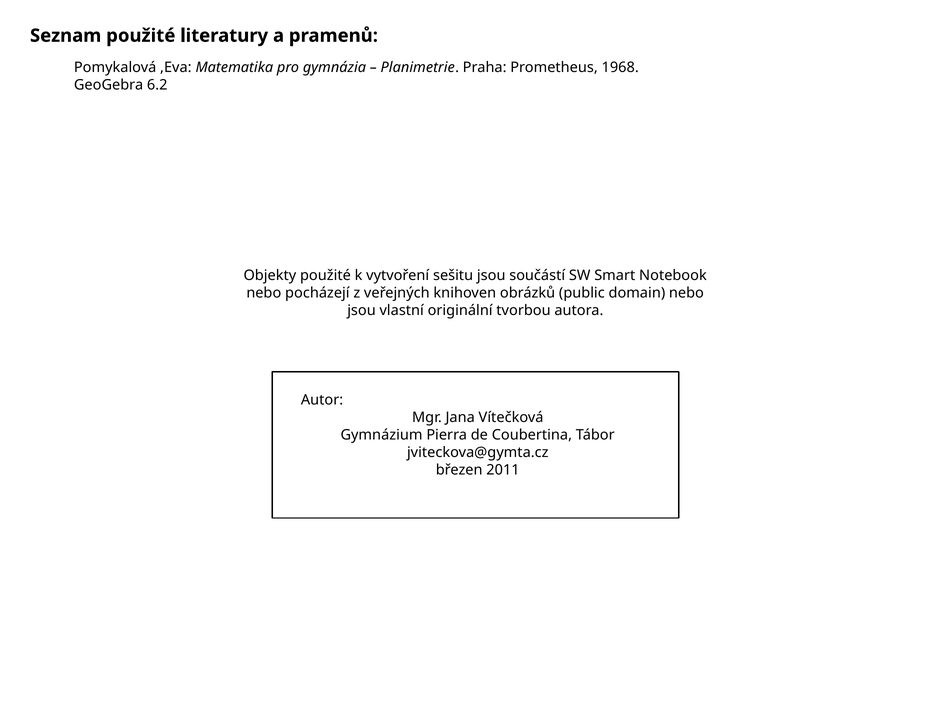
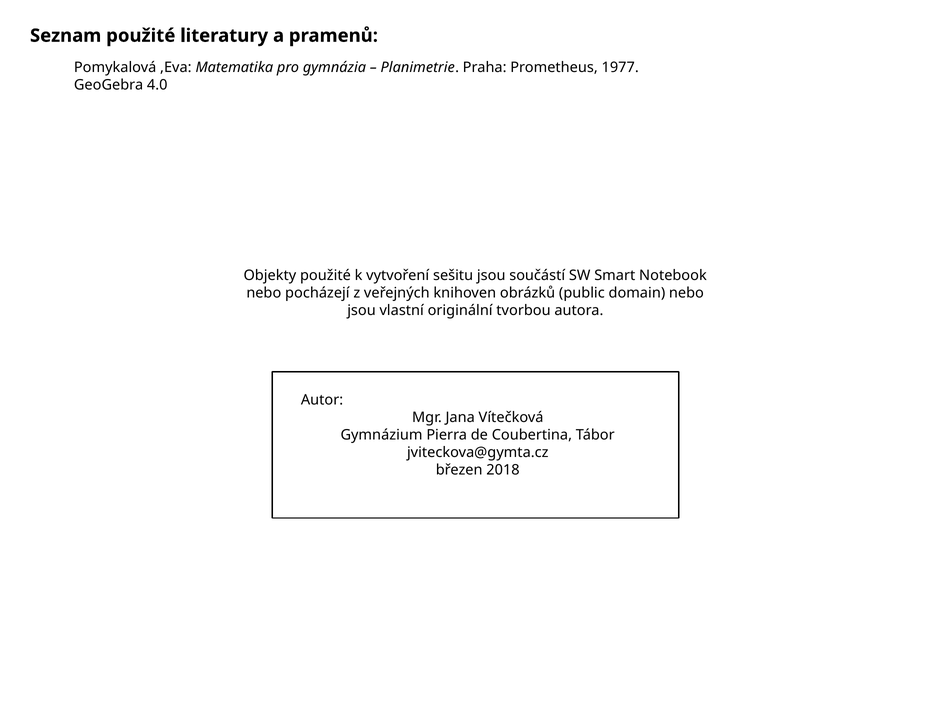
1968: 1968 -> 1977
6.2: 6.2 -> 4.0
2011: 2011 -> 2018
